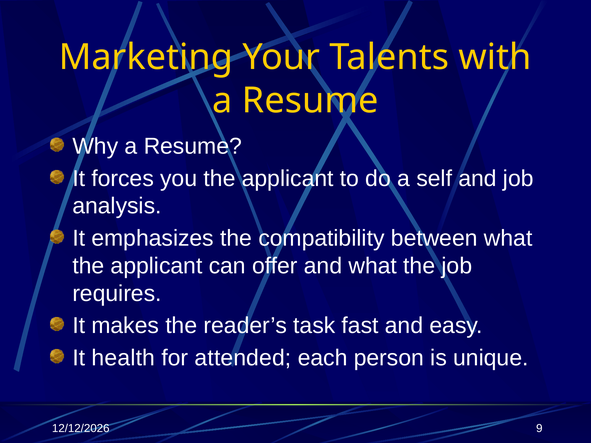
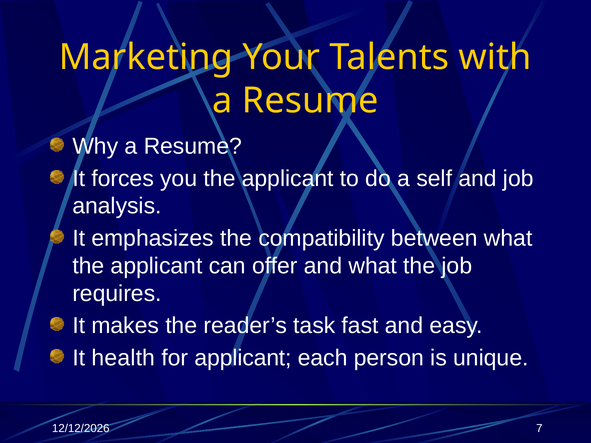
for attended: attended -> applicant
9: 9 -> 7
